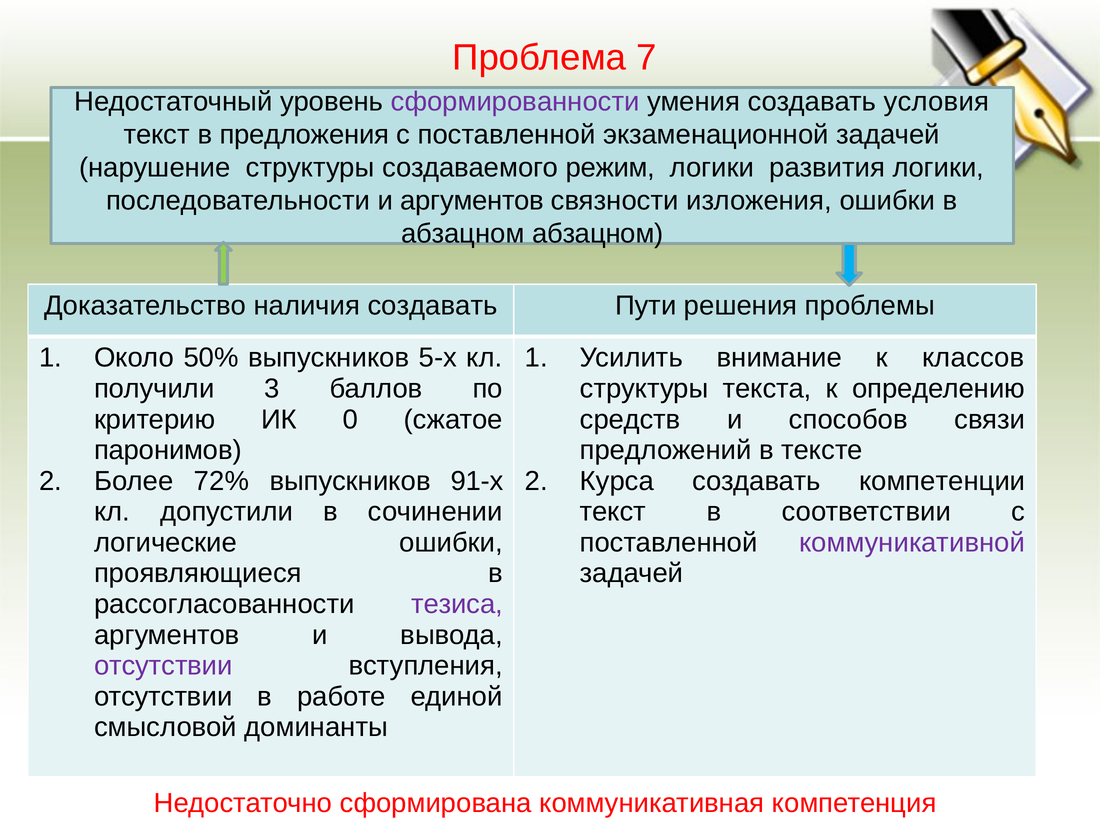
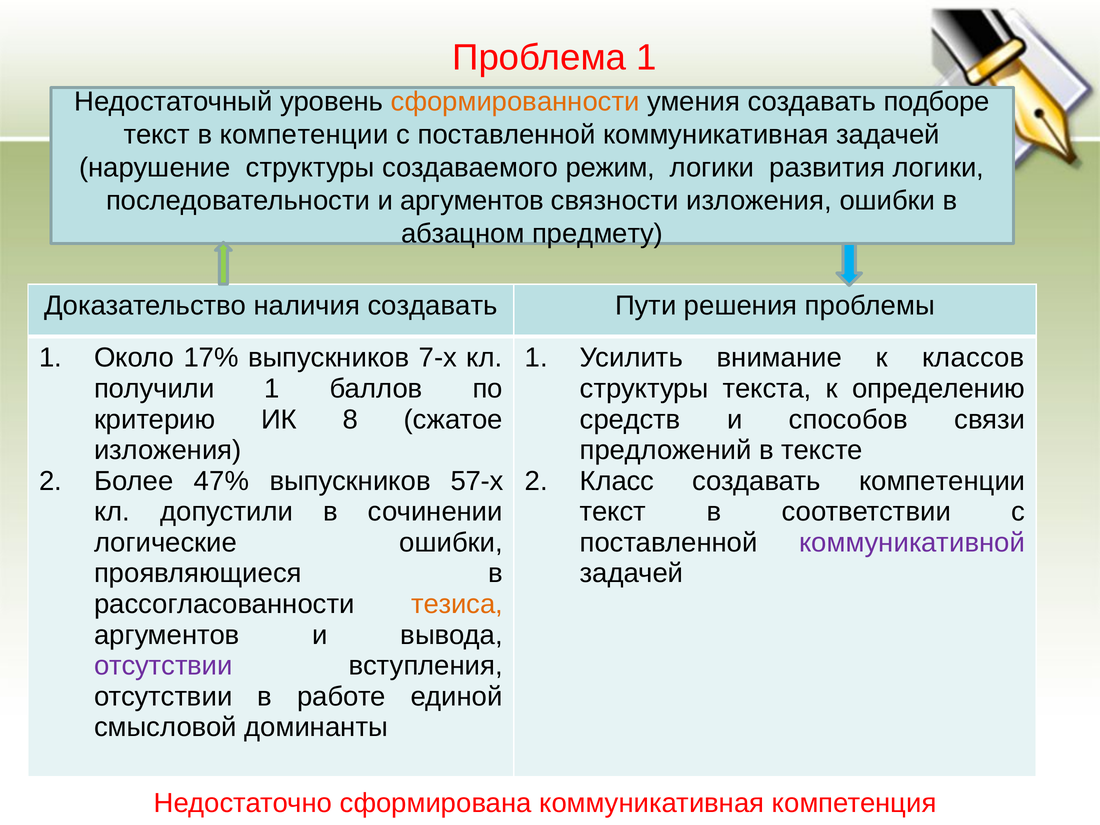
Проблема 7: 7 -> 1
сформированности colour: purple -> orange
условия: условия -> подборе
в предложения: предложения -> компетенции
поставленной экзаменационной: экзаменационной -> коммуникативная
абзацном абзацном: абзацном -> предмету
50%: 50% -> 17%
5-х: 5-х -> 7-х
получили 3: 3 -> 1
0: 0 -> 8
паронимов at (168, 450): паронимов -> изложения
72%: 72% -> 47%
91-х: 91-х -> 57-х
Курса: Курса -> Класс
тезиса colour: purple -> orange
